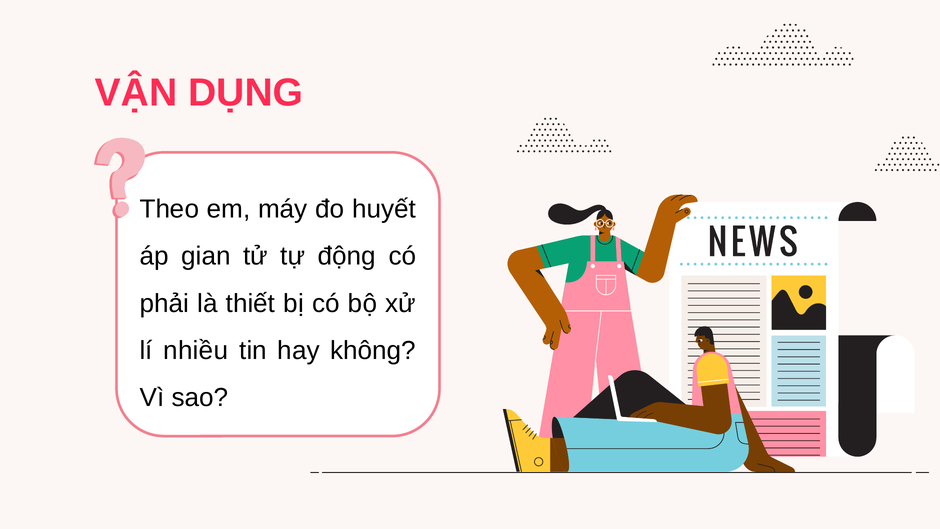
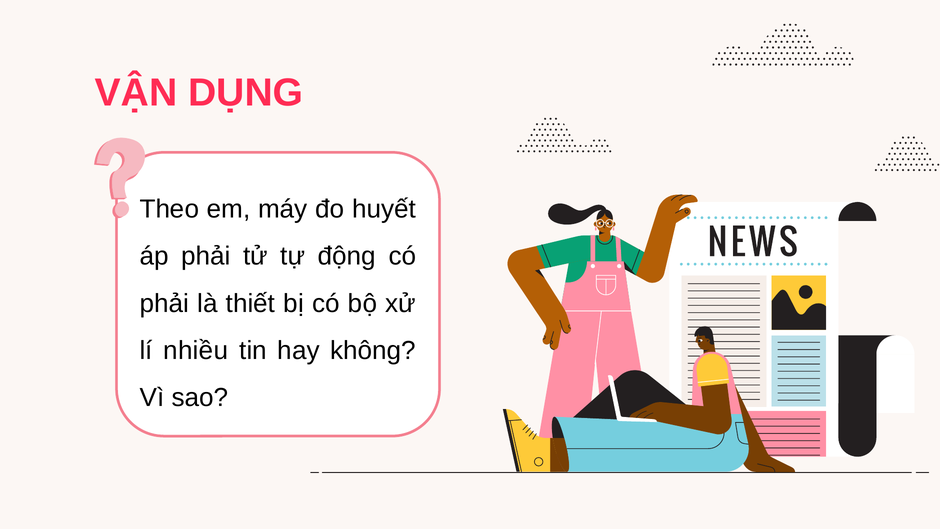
áp gian: gian -> phải
